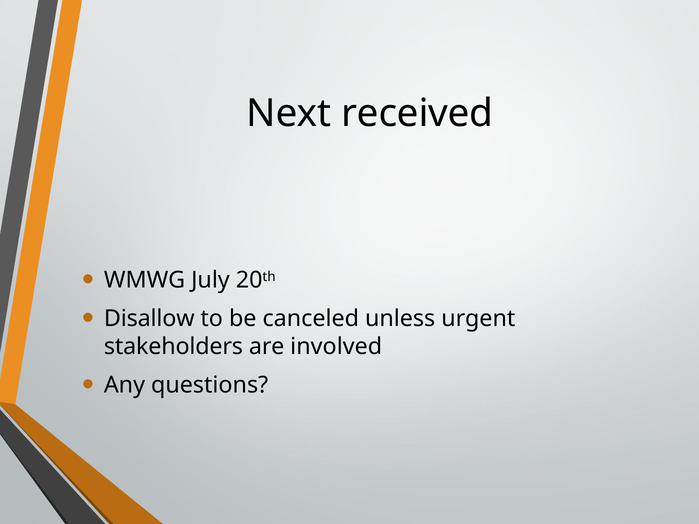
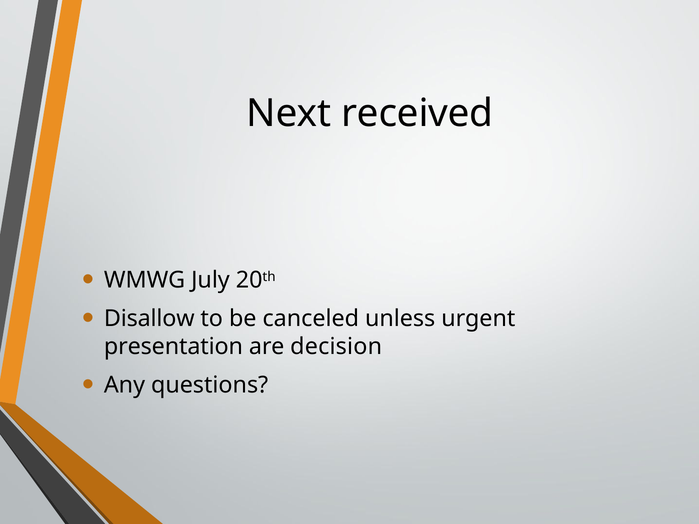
stakeholders: stakeholders -> presentation
involved: involved -> decision
